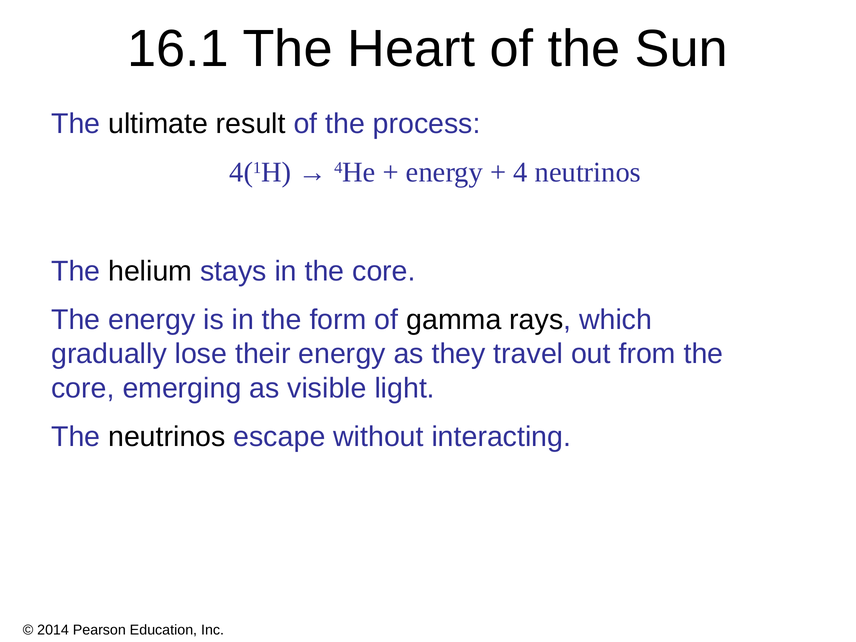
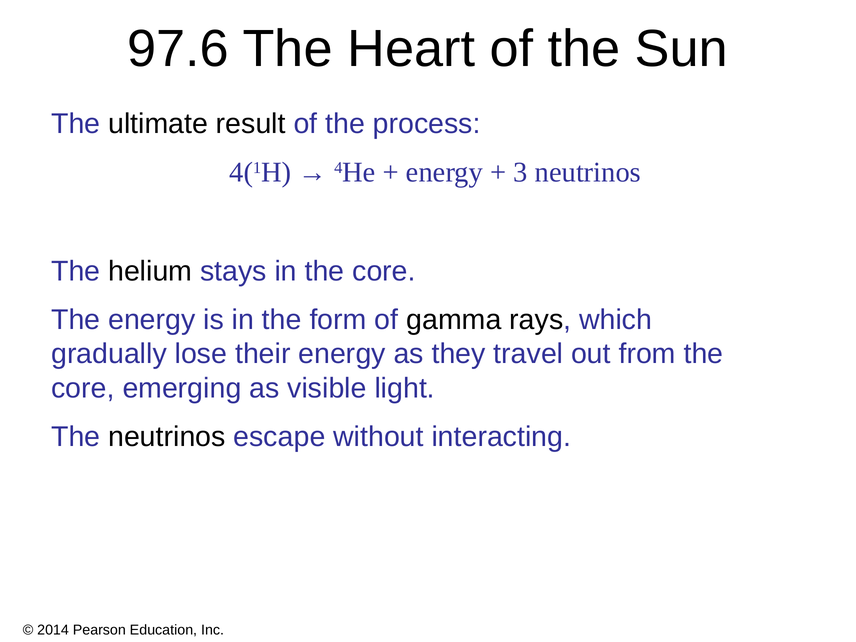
16.1: 16.1 -> 97.6
4: 4 -> 3
